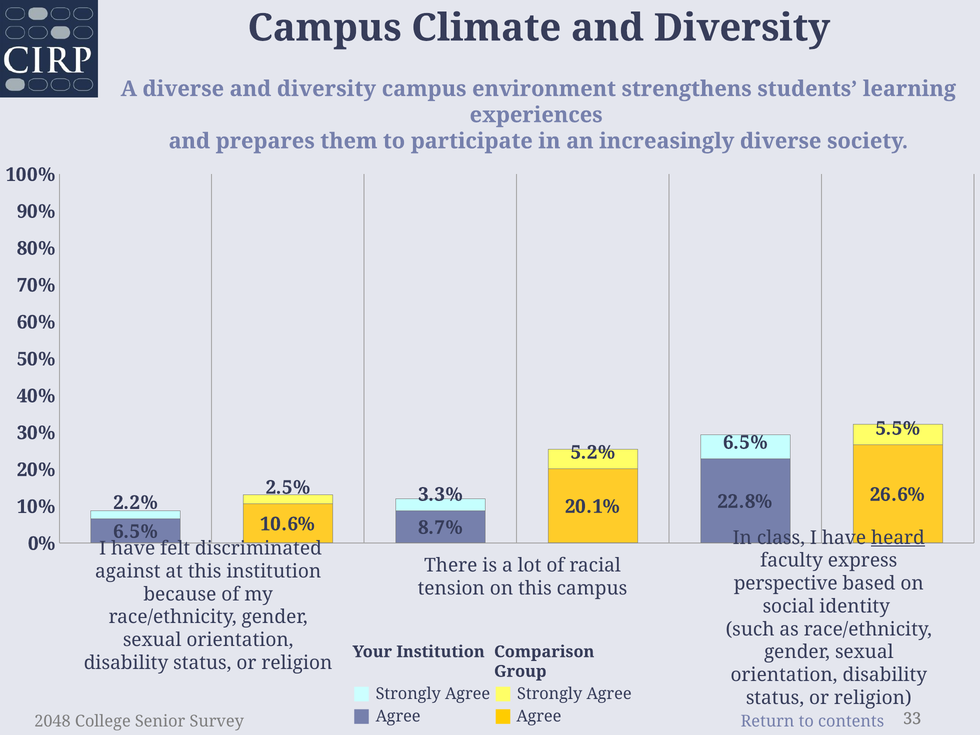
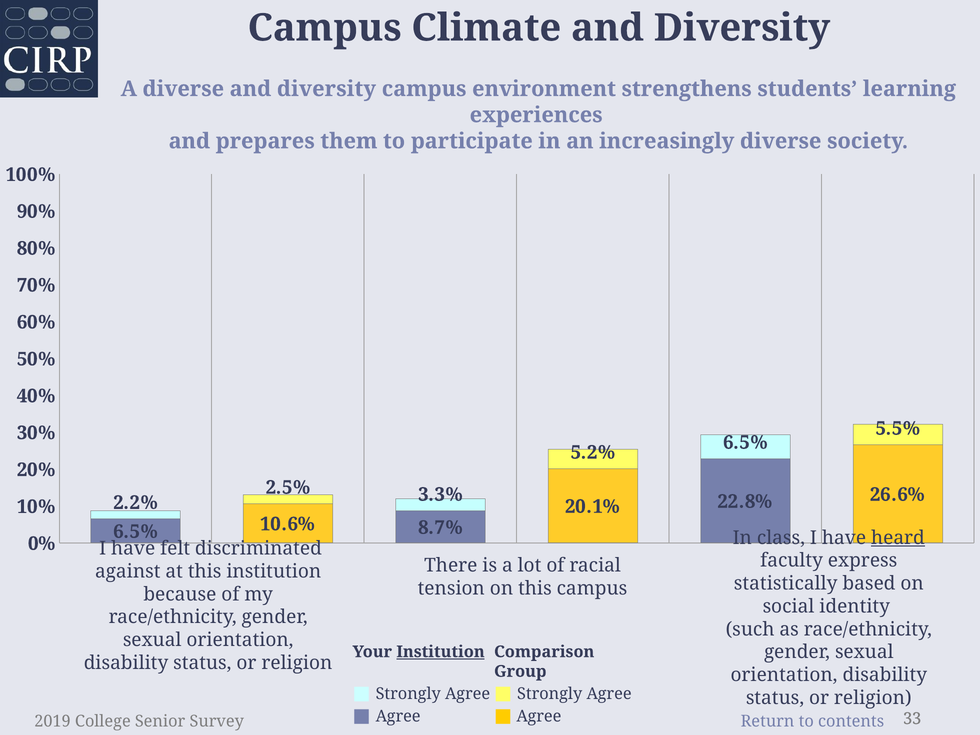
perspective: perspective -> statistically
Institution at (441, 652) underline: none -> present
2048: 2048 -> 2019
